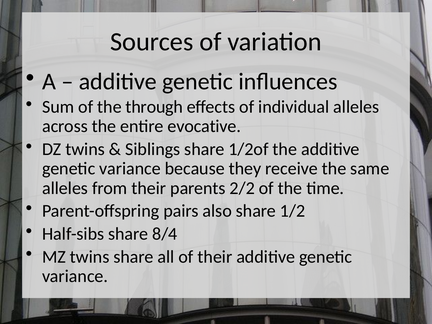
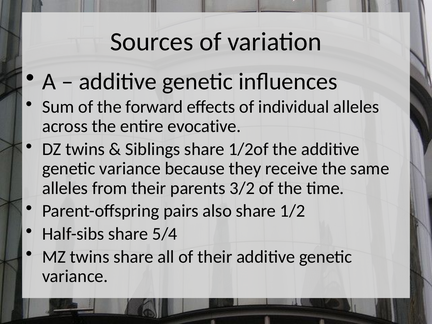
through: through -> forward
2/2: 2/2 -> 3/2
8/4: 8/4 -> 5/4
